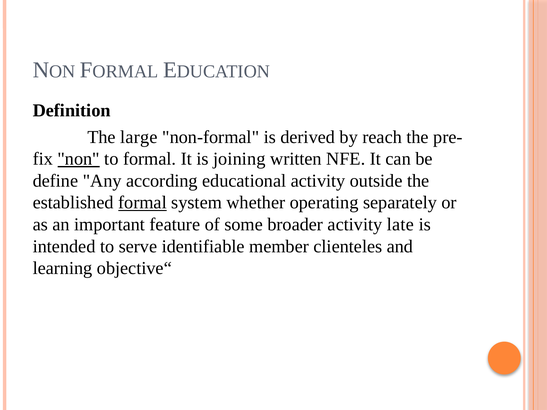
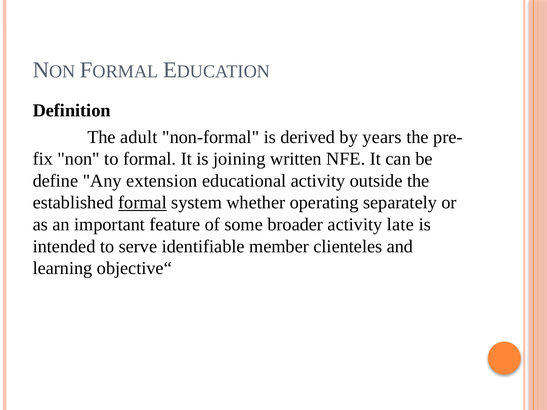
large: large -> adult
reach: reach -> years
non underline: present -> none
according: according -> extension
